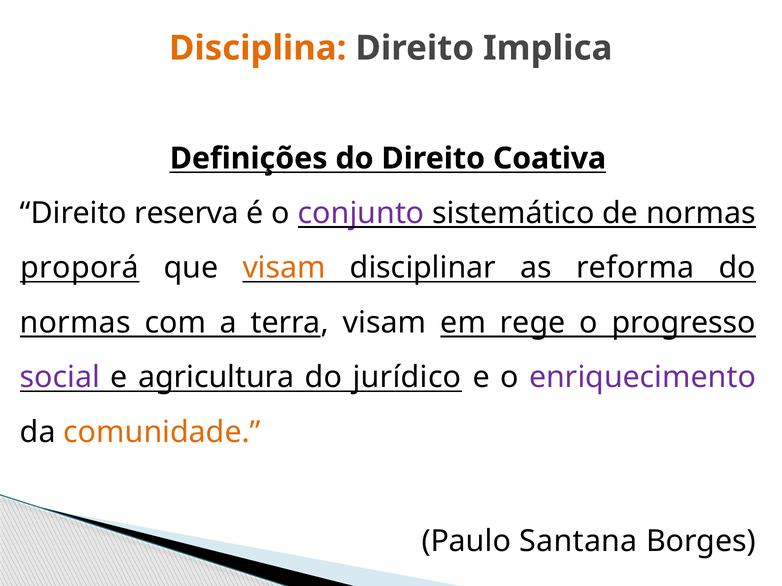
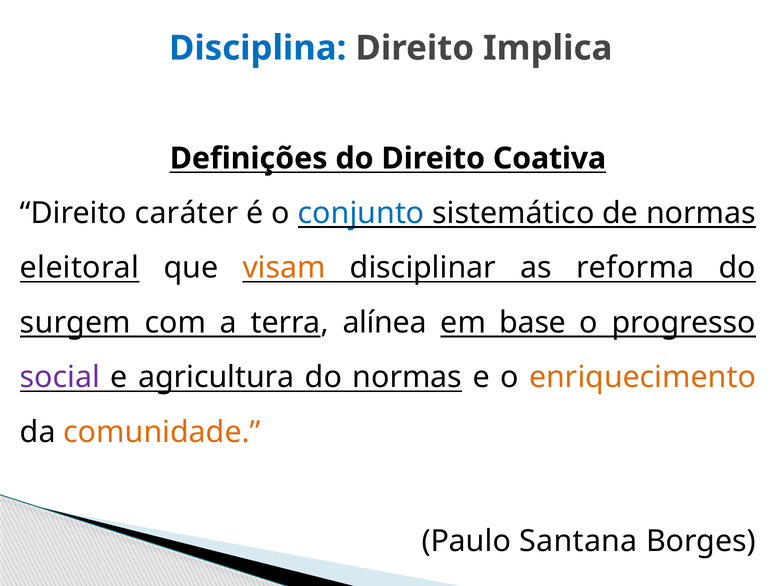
Disciplina colour: orange -> blue
reserva: reserva -> caráter
conjunto colour: purple -> blue
proporá: proporá -> eleitoral
normas at (75, 323): normas -> surgem
terra visam: visam -> alínea
rege: rege -> base
do jurídico: jurídico -> normas
enriquecimento colour: purple -> orange
